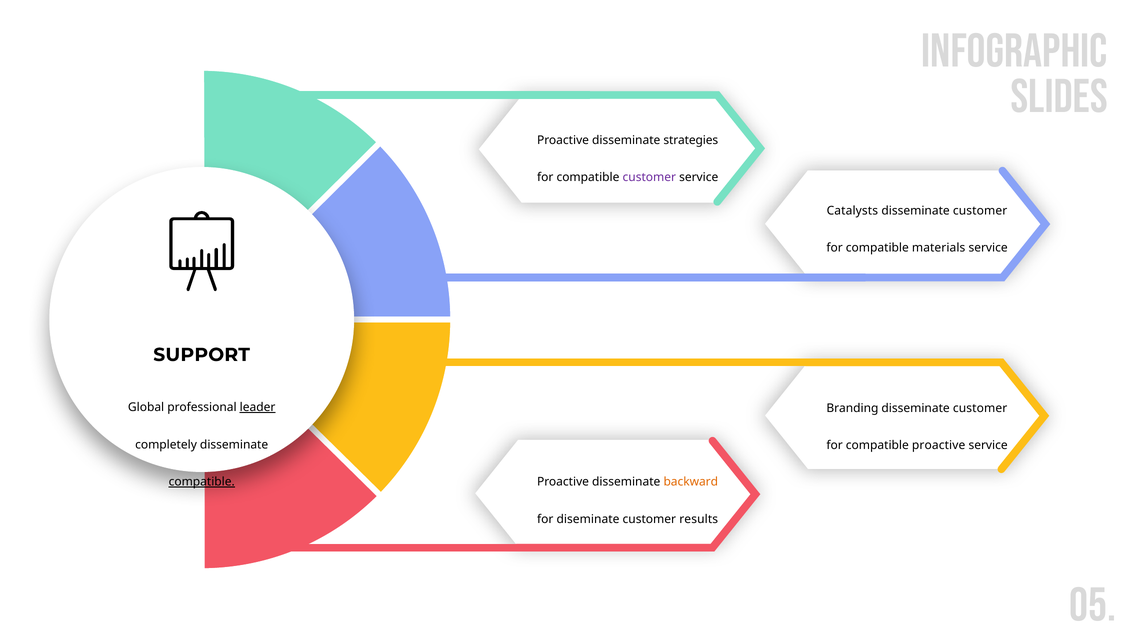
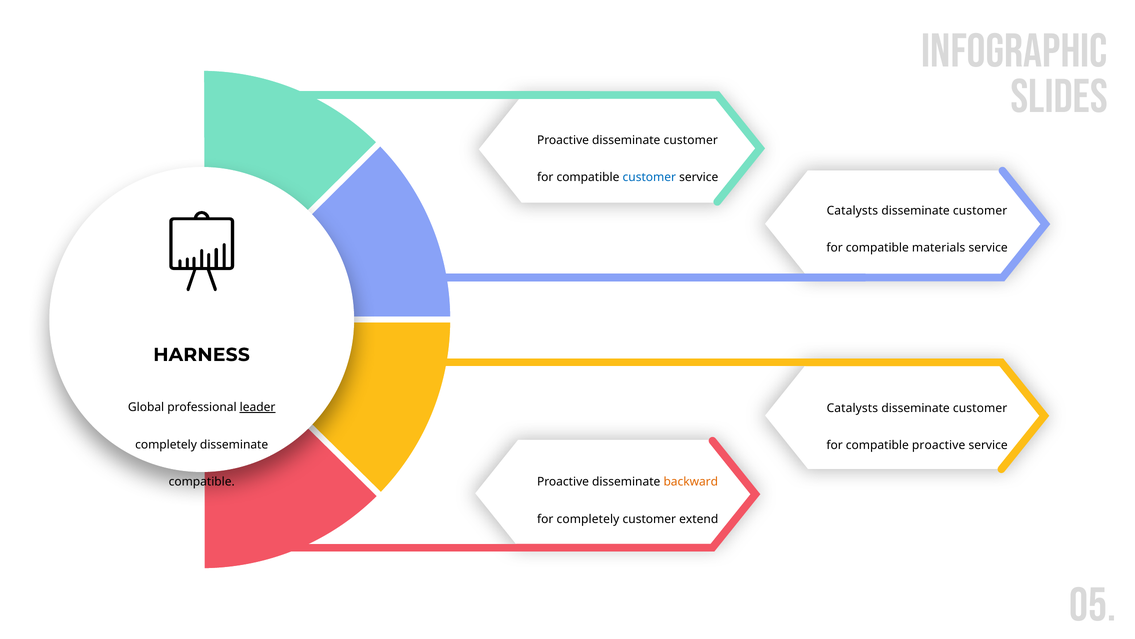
Proactive disseminate strategies: strategies -> customer
customer at (649, 177) colour: purple -> blue
SUPPORT: SUPPORT -> HARNESS
Branding at (852, 408): Branding -> Catalysts
compatible at (202, 482) underline: present -> none
for diseminate: diseminate -> completely
results: results -> extend
